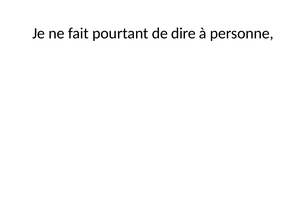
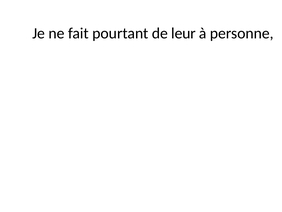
dire: dire -> leur
